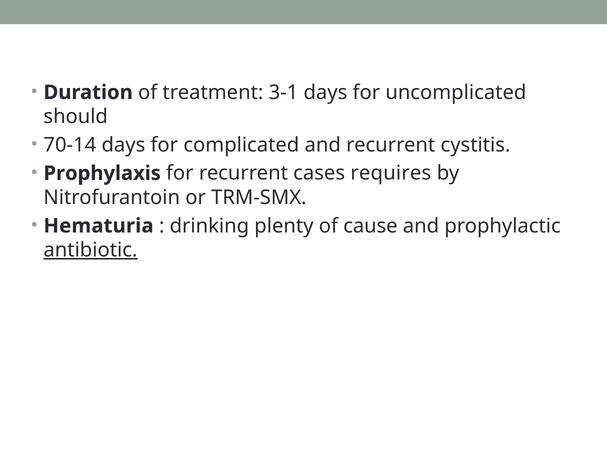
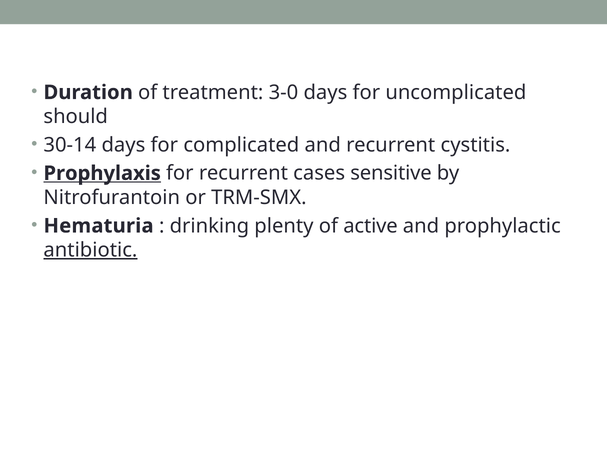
3-1: 3-1 -> 3-0
70-14: 70-14 -> 30-14
Prophylaxis underline: none -> present
requires: requires -> sensitive
cause: cause -> active
